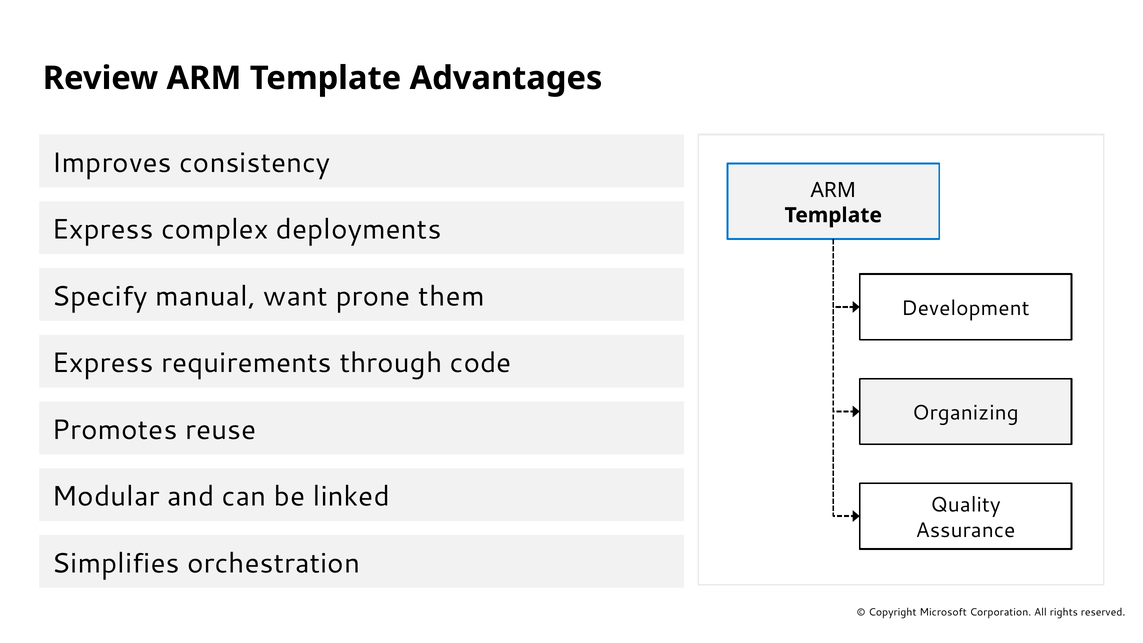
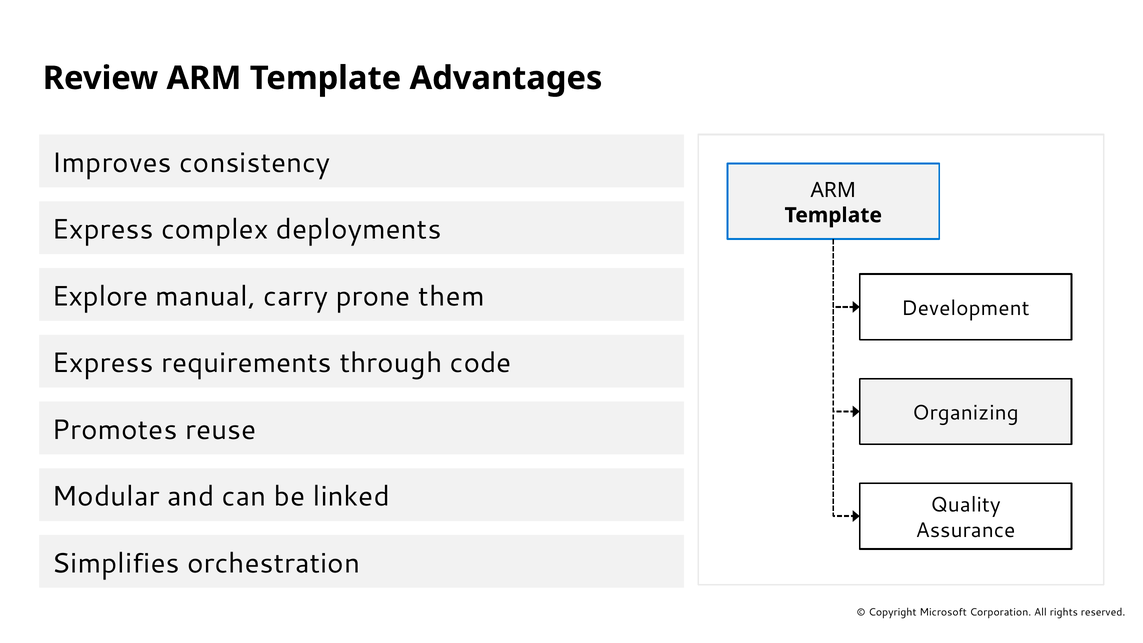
Specify: Specify -> Explore
want: want -> carry
